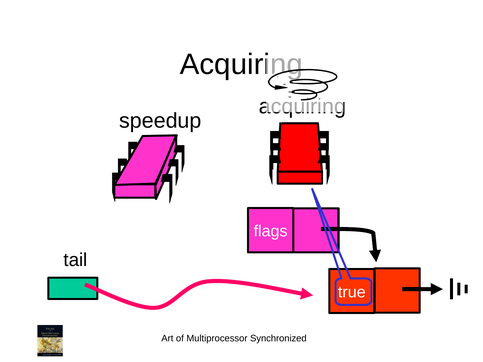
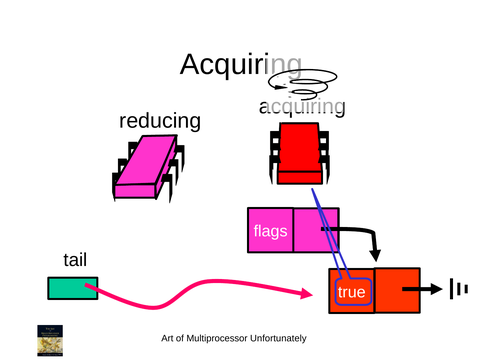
speedup: speedup -> reducing
Synchronized: Synchronized -> Unfortunately
